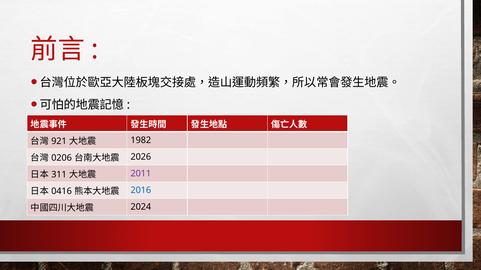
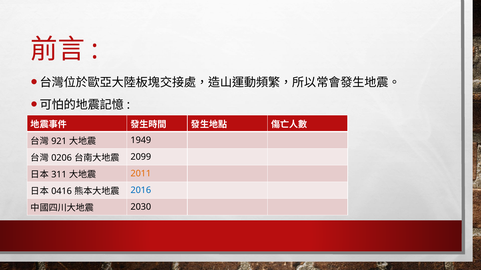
1982: 1982 -> 1949
2026: 2026 -> 2099
2011 colour: purple -> orange
2024: 2024 -> 2030
